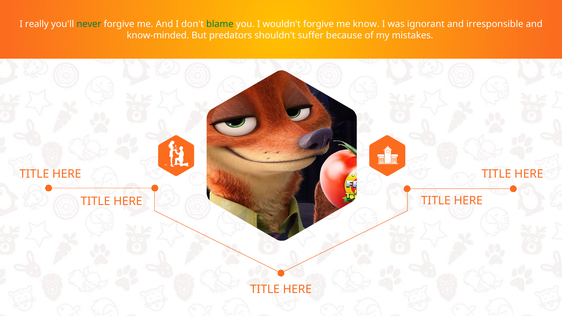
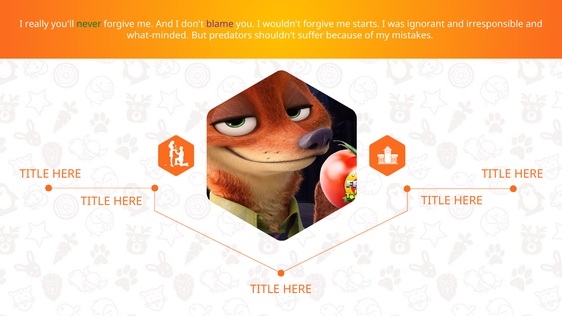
blame colour: green -> purple
know: know -> starts
know-minded: know-minded -> what-minded
